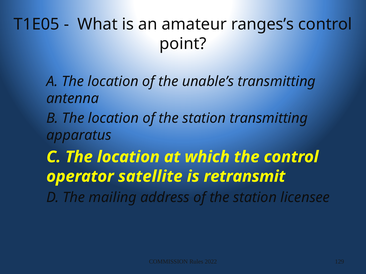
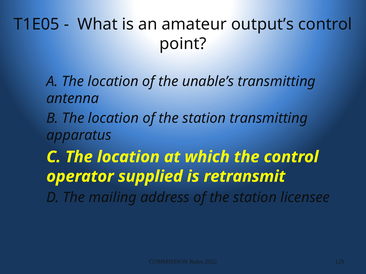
ranges’s: ranges’s -> output’s
satellite: satellite -> supplied
